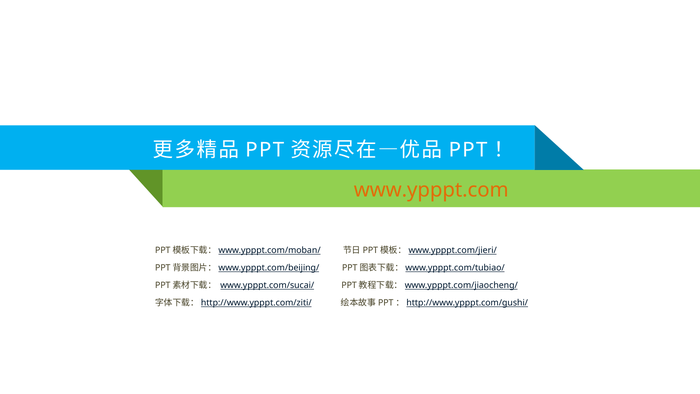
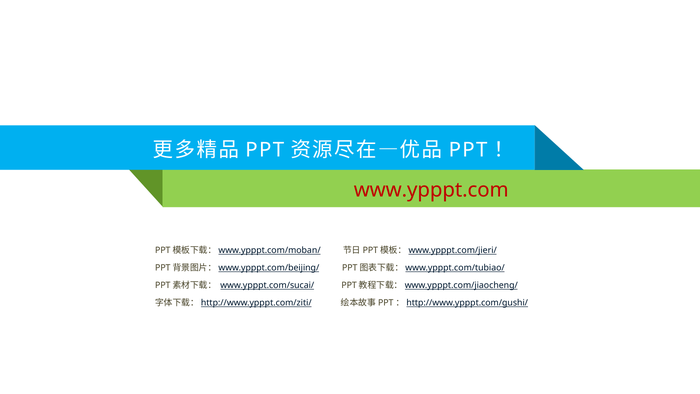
www.ypppt.com colour: orange -> red
